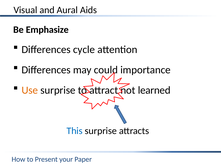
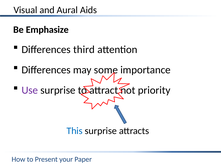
cycle: cycle -> third
could: could -> some
Use colour: orange -> purple
learned: learned -> priority
